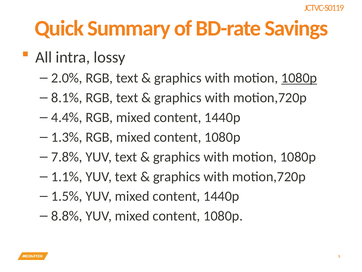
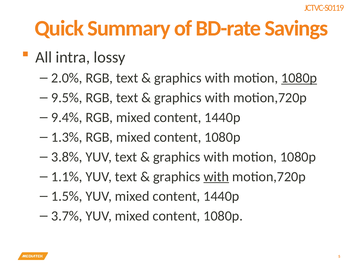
8.1%: 8.1% -> 9.5%
4.4%: 4.4% -> 9.4%
7.8%: 7.8% -> 3.8%
with at (216, 176) underline: none -> present
8.8%: 8.8% -> 3.7%
